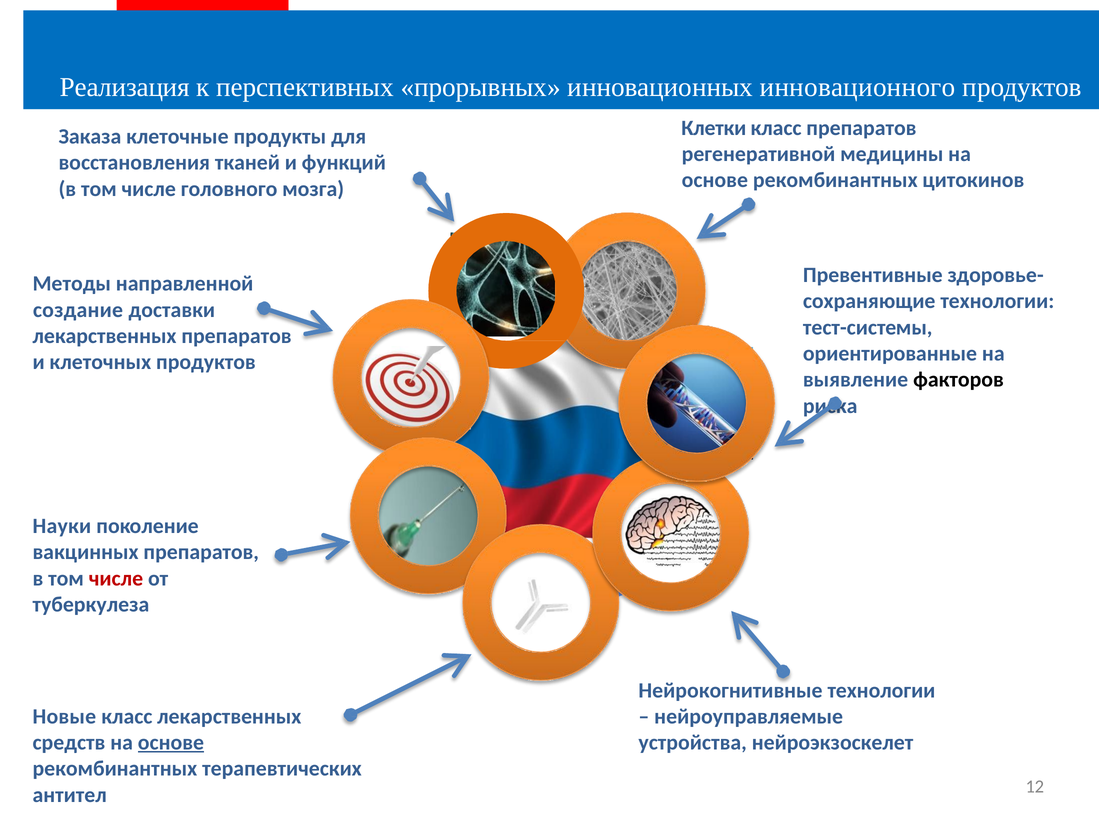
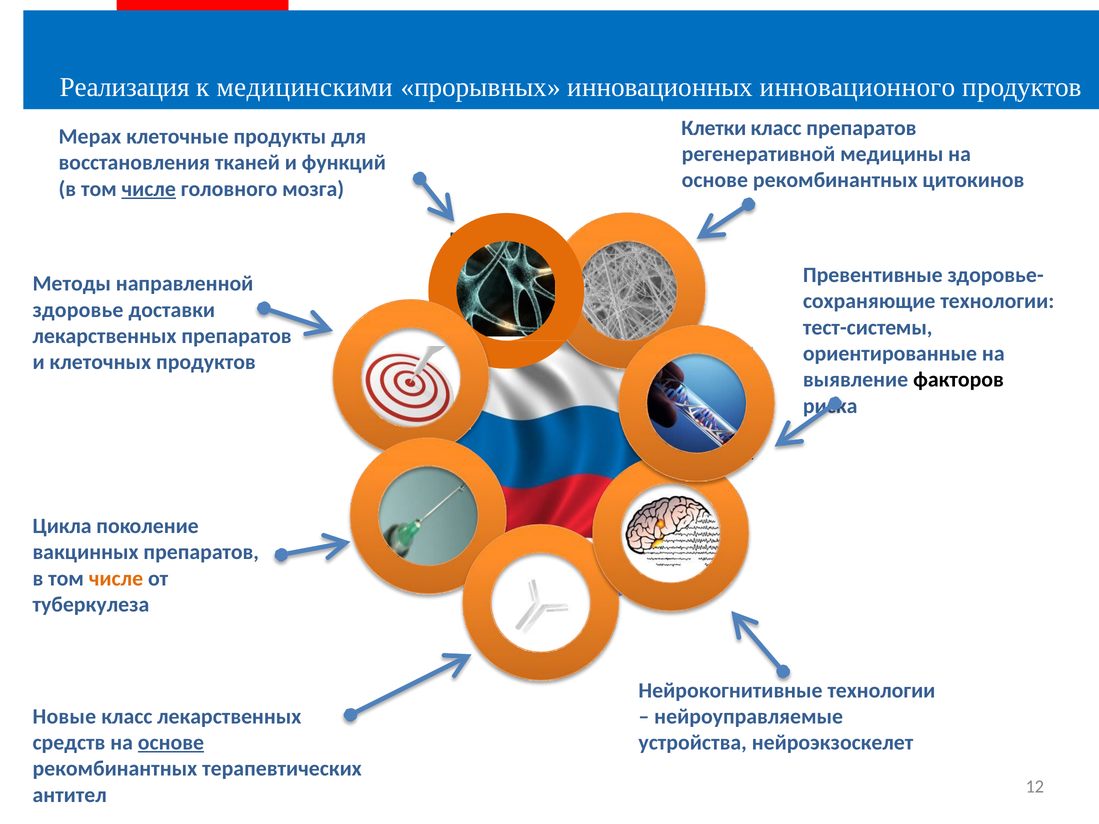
перспективных: перспективных -> медицинскими
Заказа: Заказа -> Мерах
числе at (149, 189) underline: none -> present
создание: создание -> здоровье
Науки: Науки -> Цикла
числе at (116, 578) colour: red -> orange
